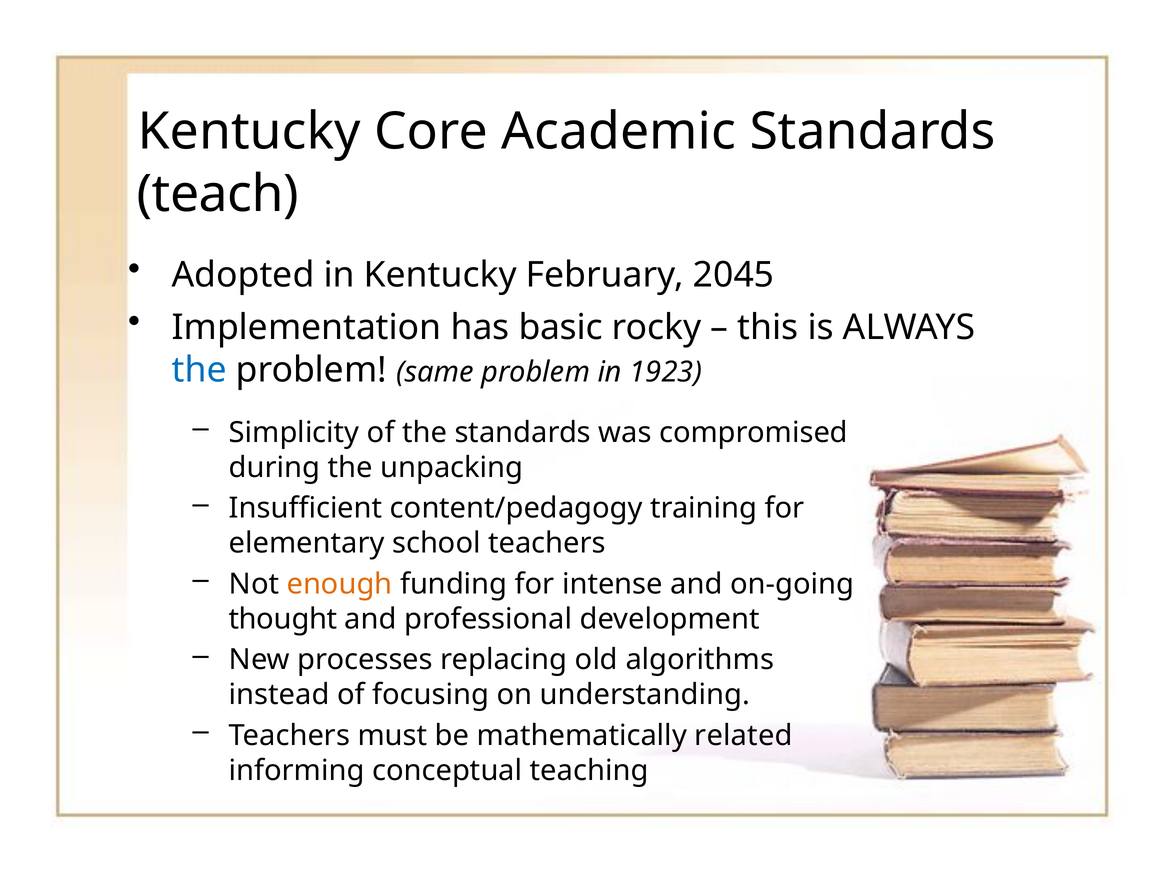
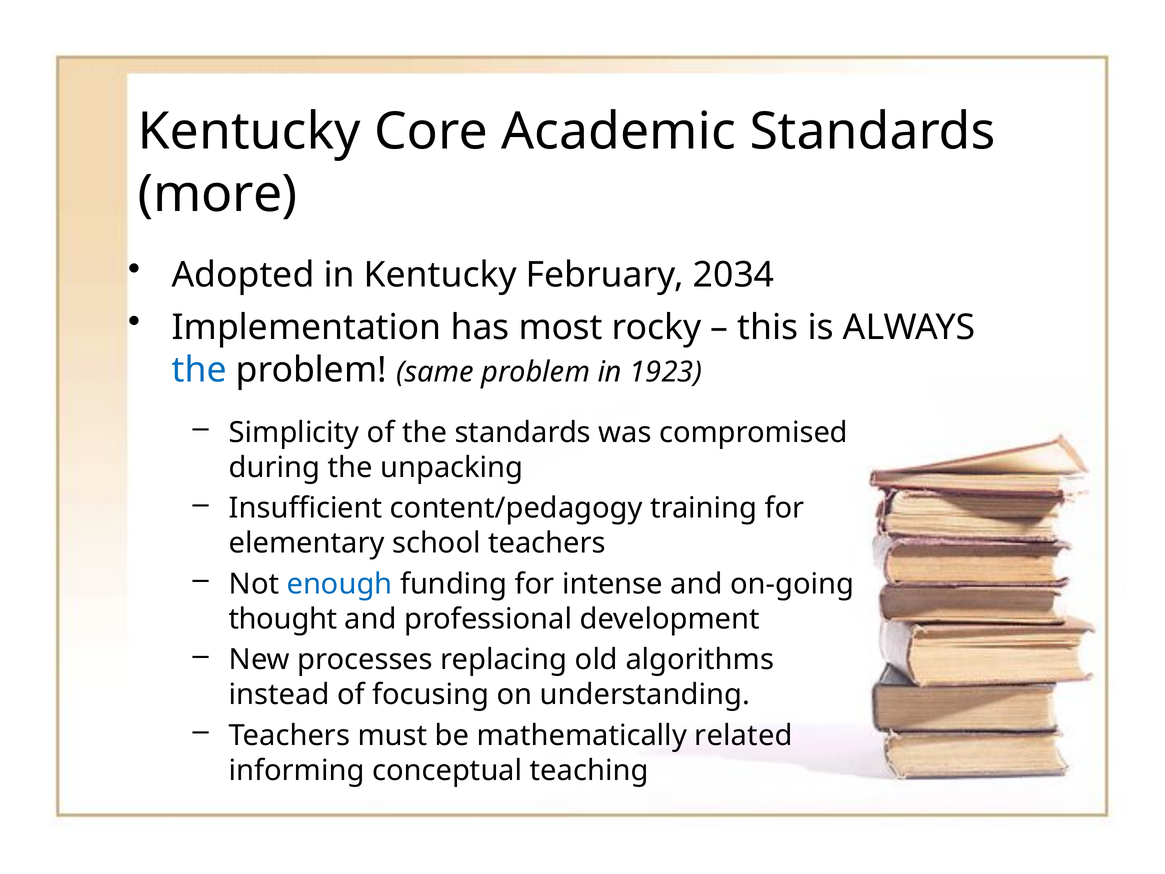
teach: teach -> more
2045: 2045 -> 2034
basic: basic -> most
enough colour: orange -> blue
